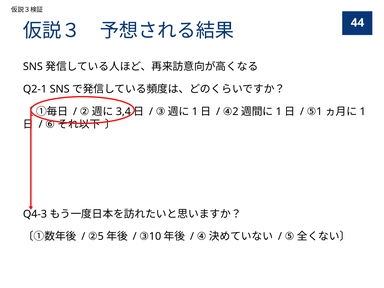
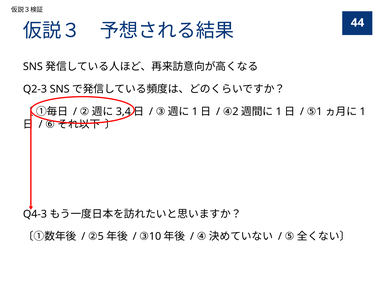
Q2-1: Q2-1 -> Q2-3
